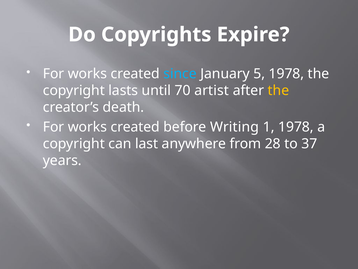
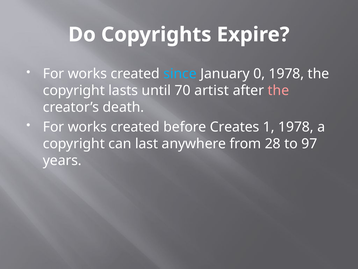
5: 5 -> 0
the at (278, 90) colour: yellow -> pink
Writing: Writing -> Creates
37: 37 -> 97
